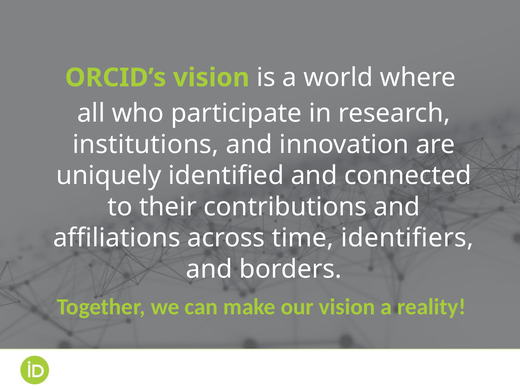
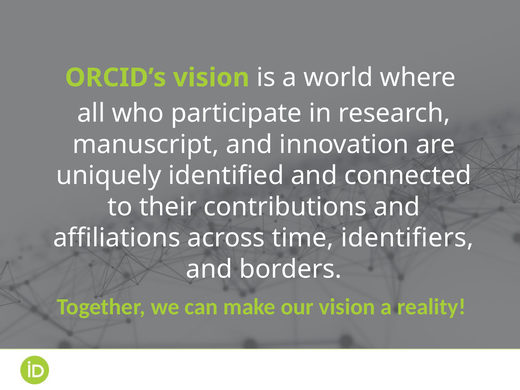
institutions: institutions -> manuscript
